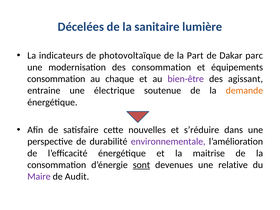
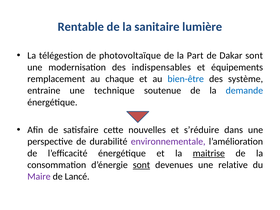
Décelées: Décelées -> Rentable
indicateurs: indicateurs -> télégestion
Dakar parc: parc -> sont
des consommation: consommation -> indispensables
consommation at (56, 79): consommation -> remplacement
bien-être colour: purple -> blue
agissant: agissant -> système
électrique: électrique -> technique
demande colour: orange -> blue
maitrise underline: none -> present
Audit: Audit -> Lancé
